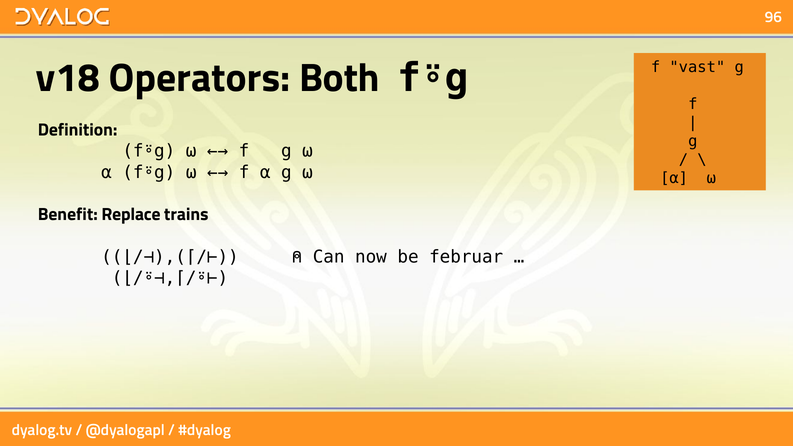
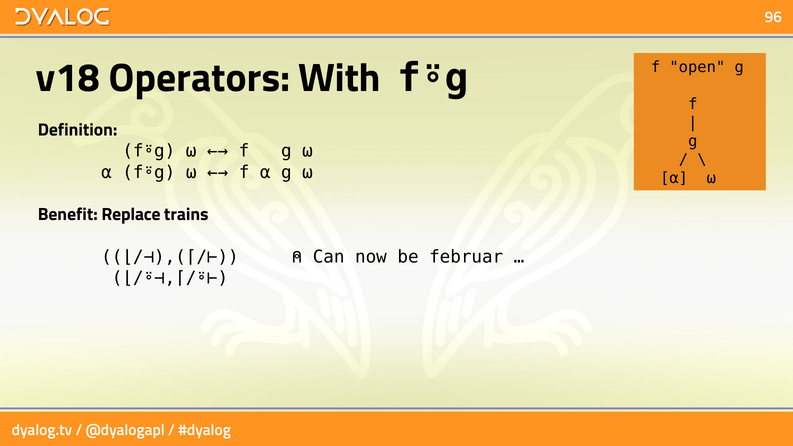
vast: vast -> open
Both: Both -> With
